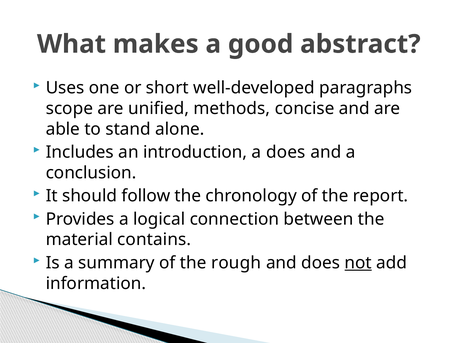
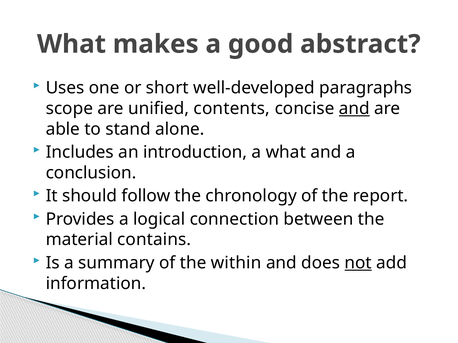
methods: methods -> contents
and at (354, 109) underline: none -> present
a does: does -> what
rough: rough -> within
